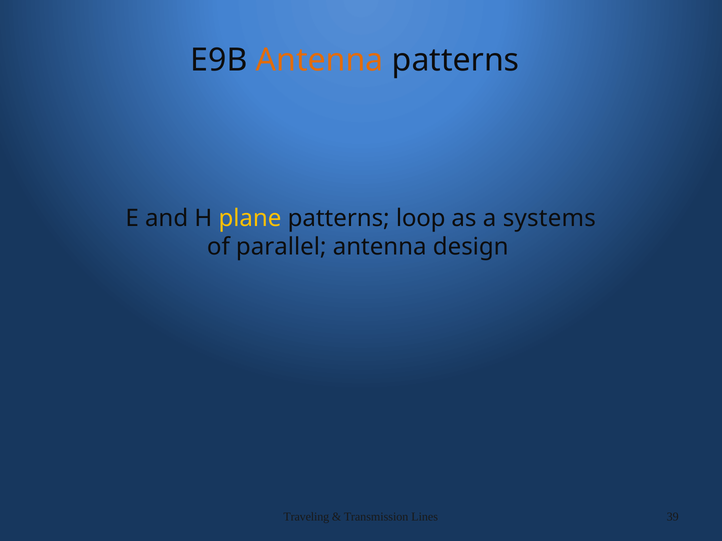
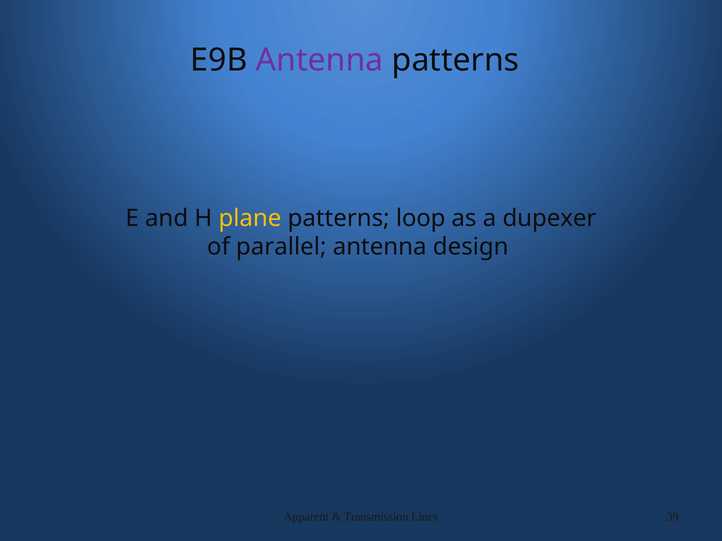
Antenna at (320, 60) colour: orange -> purple
systems: systems -> dupexer
Traveling: Traveling -> Apparent
